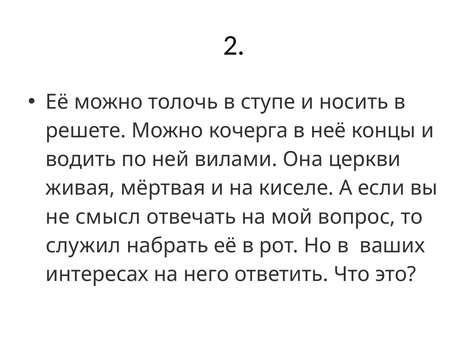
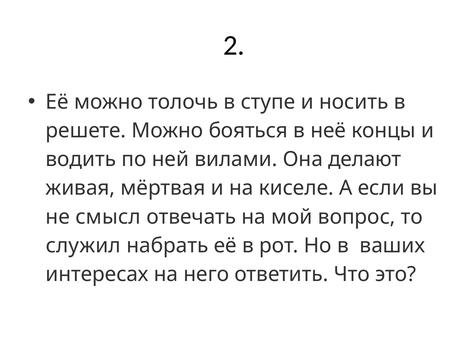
кочерга: кочерга -> бояться
церкви: церкви -> делают
